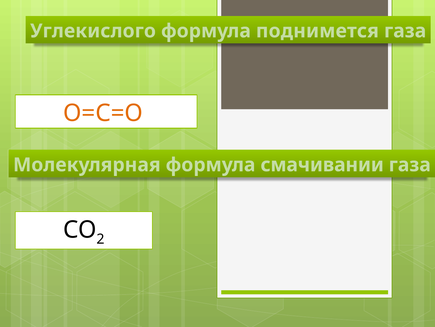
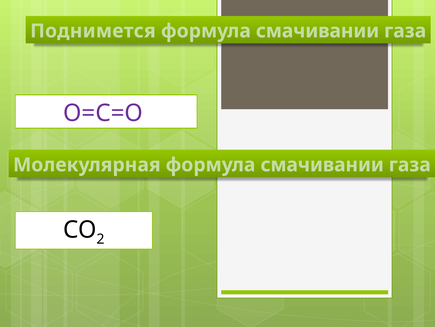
Углекислого: Углекислого -> Поднимется
поднимется at (317, 31): поднимется -> смачивании
О=С=О colour: orange -> purple
